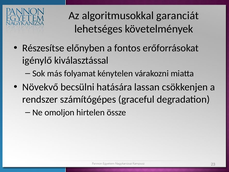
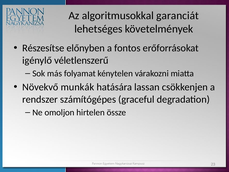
kiválasztással: kiválasztással -> véletlenszerű
becsülni: becsülni -> munkák
